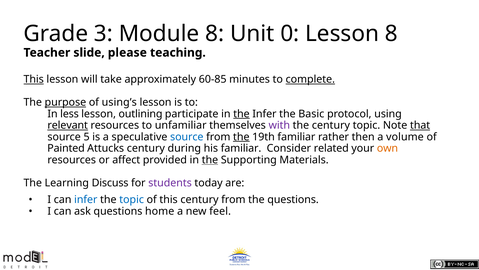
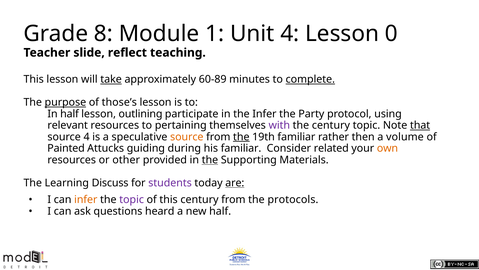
3: 3 -> 8
Module 8: 8 -> 1
Unit 0: 0 -> 4
Lesson 8: 8 -> 0
please: please -> reflect
This at (34, 79) underline: present -> none
take underline: none -> present
60-85: 60-85 -> 60-89
using’s: using’s -> those’s
In less: less -> half
the at (241, 114) underline: present -> none
Basic: Basic -> Party
relevant underline: present -> none
unfamiliar: unfamiliar -> pertaining
source 5: 5 -> 4
source at (187, 137) colour: blue -> orange
Attucks century: century -> guiding
affect: affect -> other
are underline: none -> present
infer at (86, 199) colour: blue -> orange
topic at (132, 199) colour: blue -> purple
the questions: questions -> protocols
home: home -> heard
new feel: feel -> half
